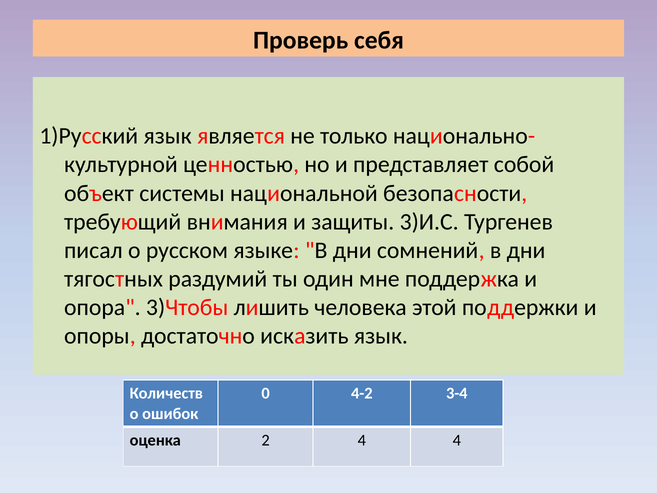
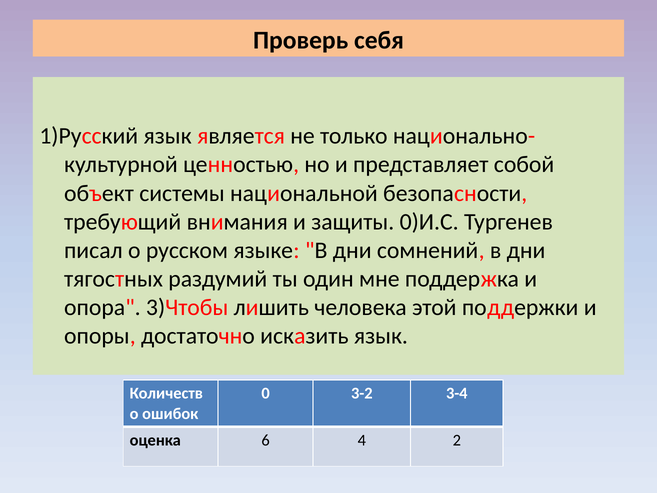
3)И.С: 3)И.С -> 0)И.С
4-2: 4-2 -> 3-2
2: 2 -> 6
4 4: 4 -> 2
